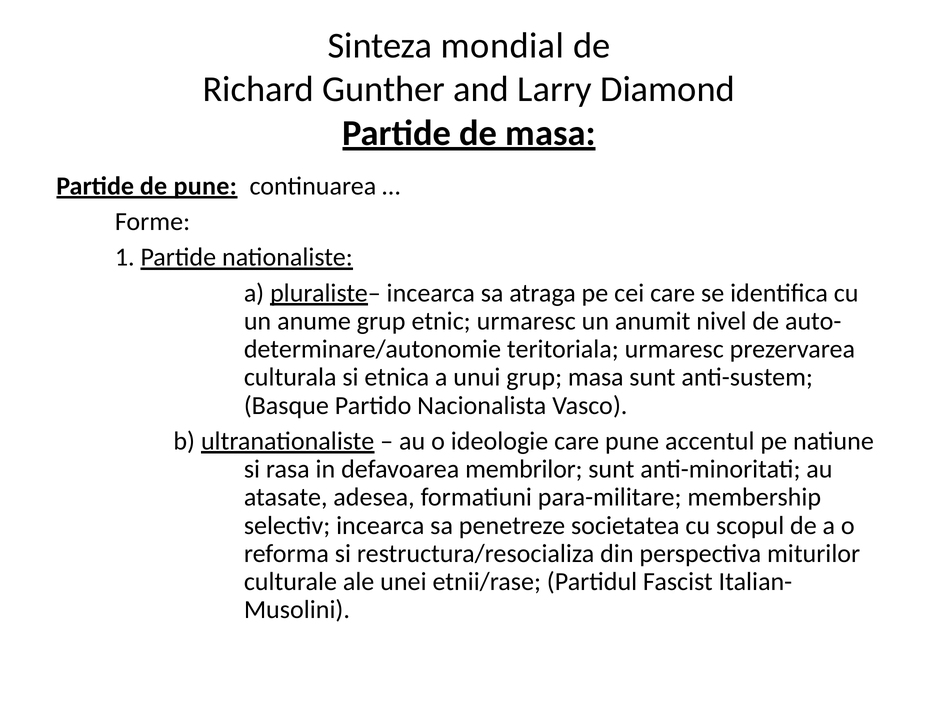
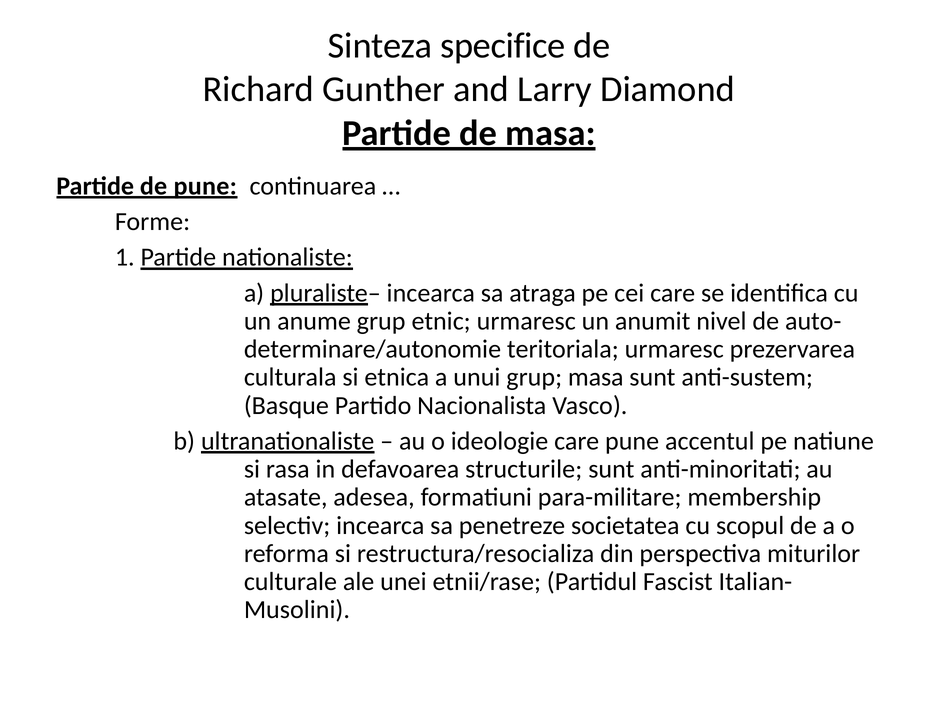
mondial: mondial -> specifice
membrilor: membrilor -> structurile
